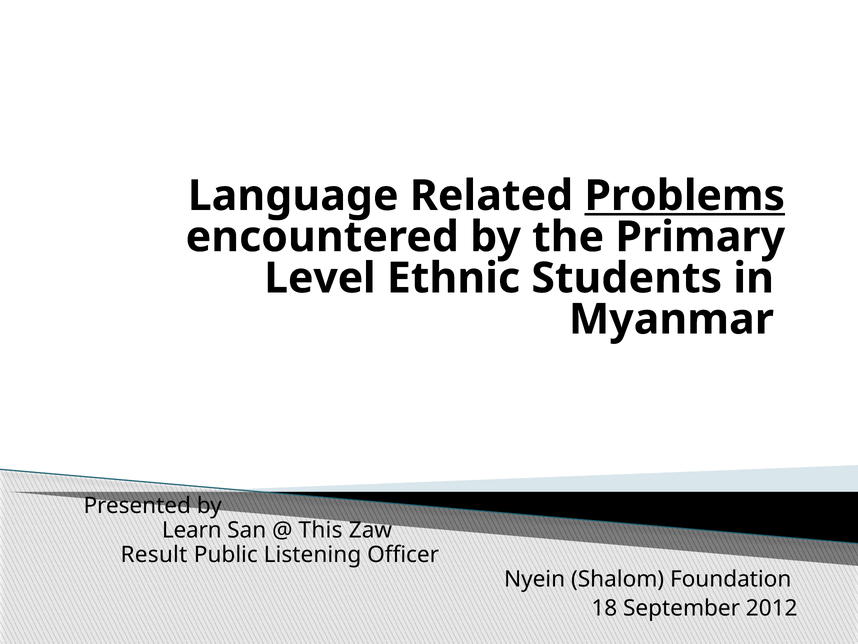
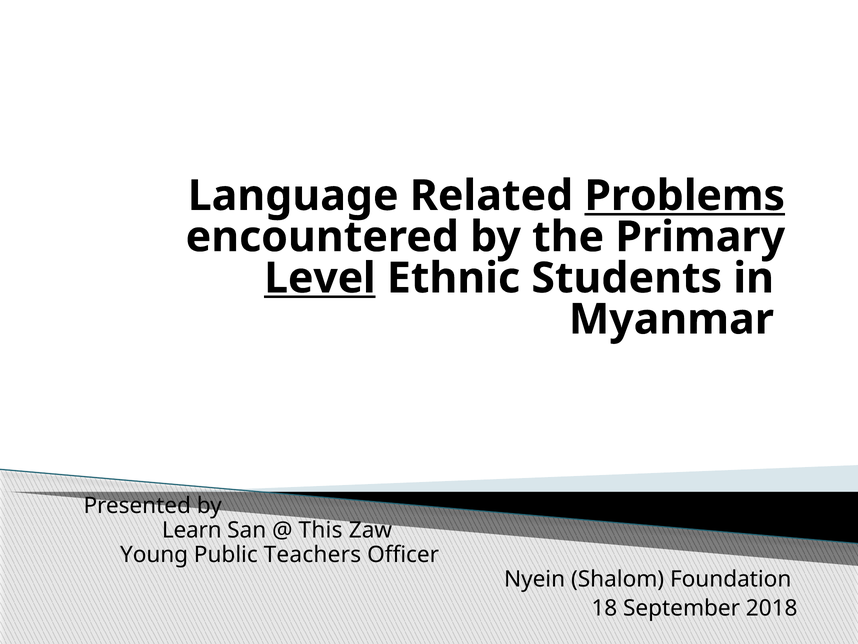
Level underline: none -> present
Result: Result -> Young
Listening: Listening -> Teachers
2012: 2012 -> 2018
